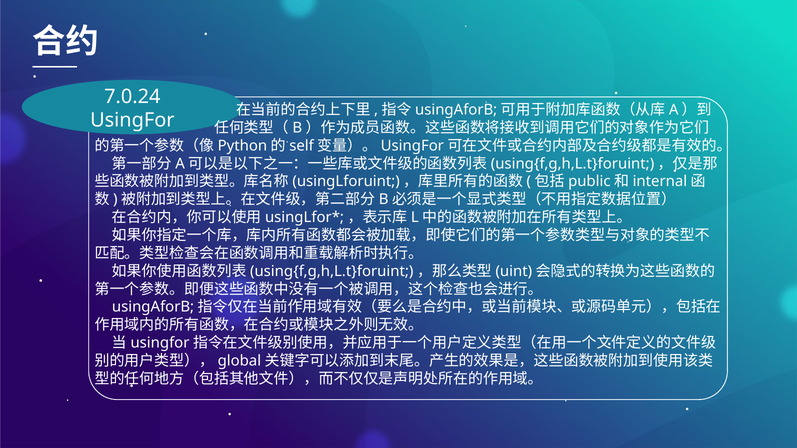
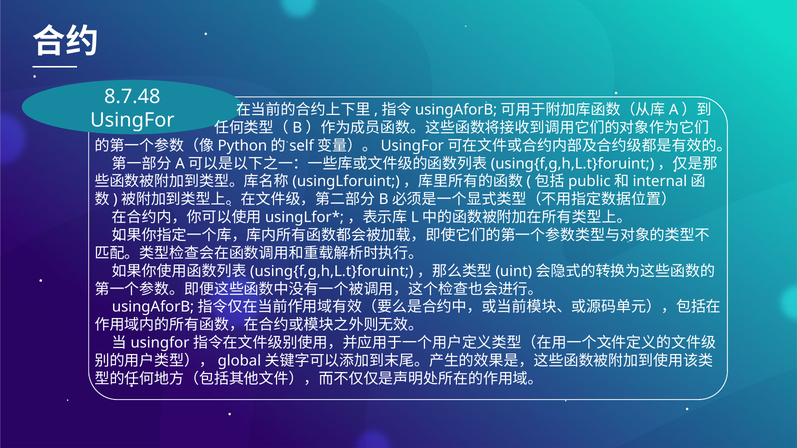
7.0.24: 7.0.24 -> 8.7.48
